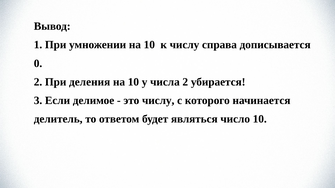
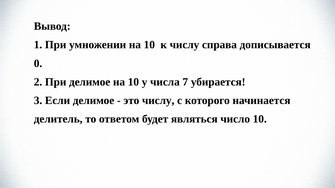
При деления: деления -> делимое
числа 2: 2 -> 7
